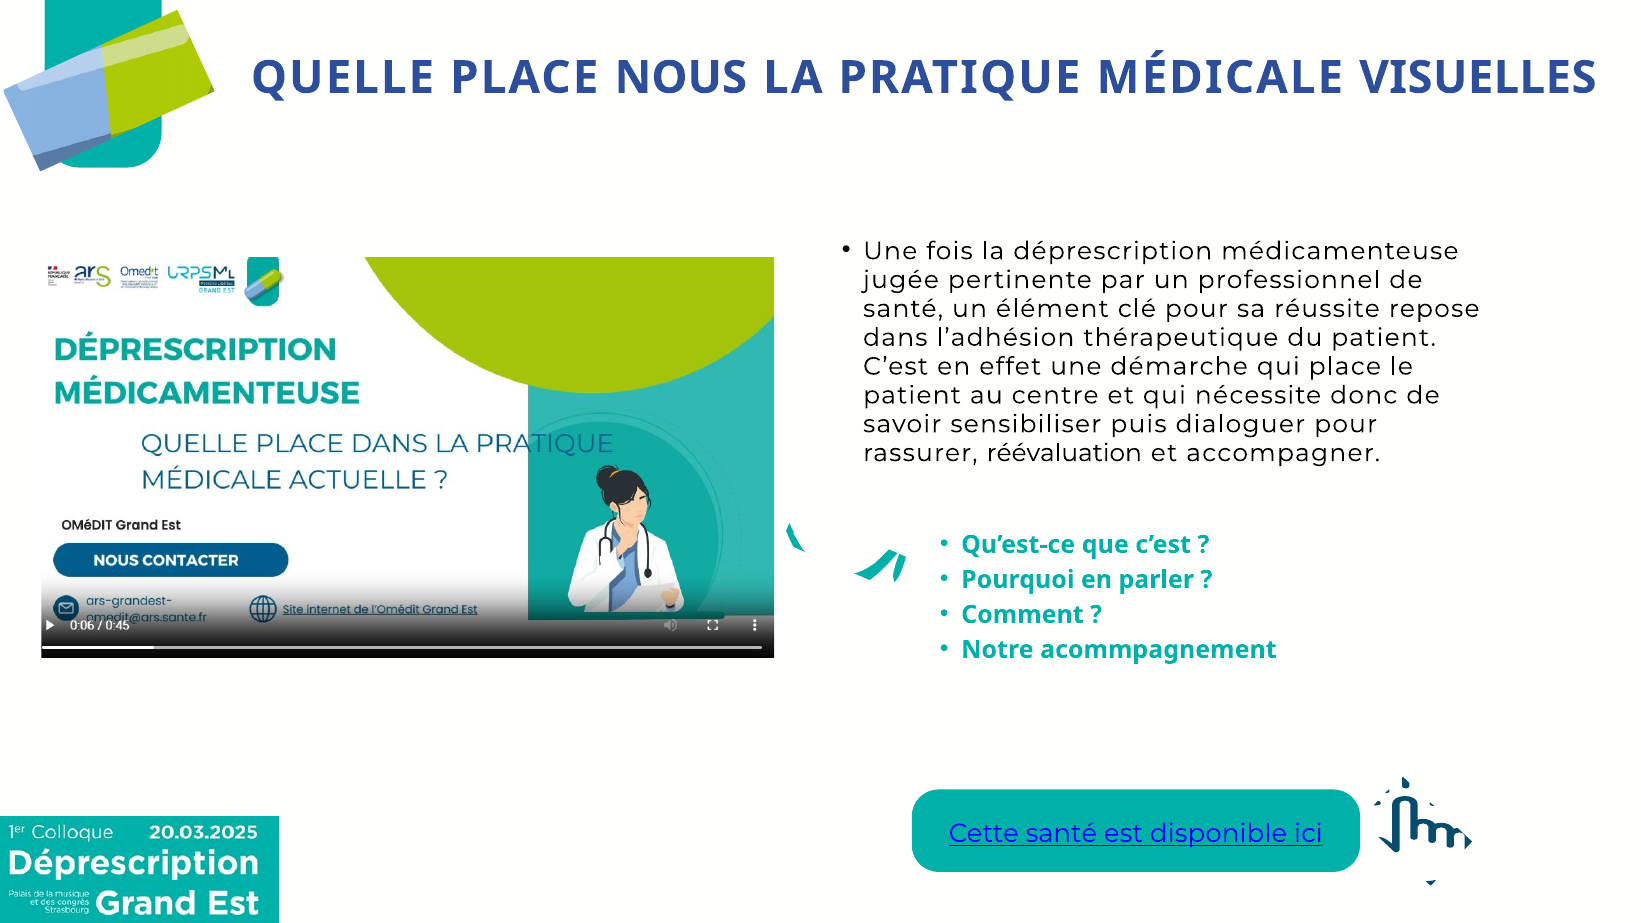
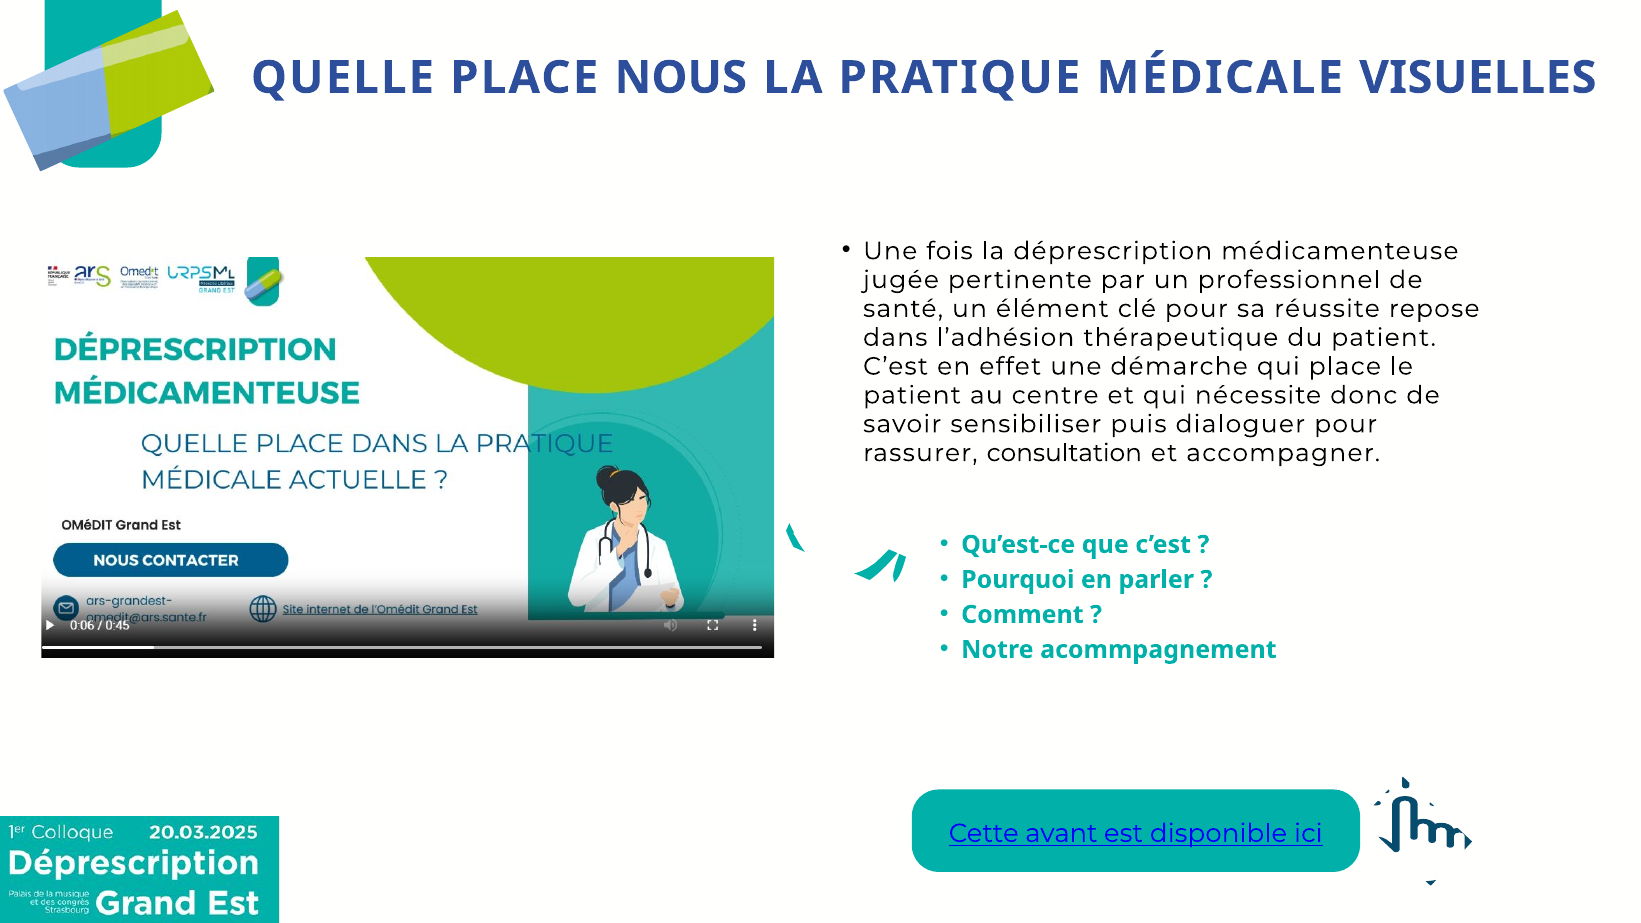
réévaluation: réévaluation -> consultation
Cette santé: santé -> avant
